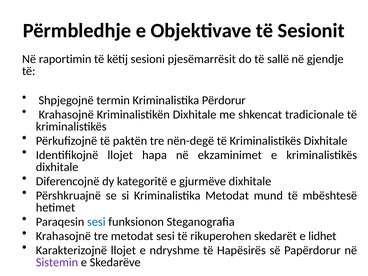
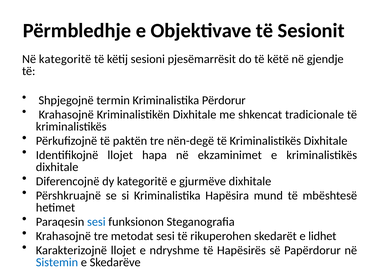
Në raportimin: raportimin -> kategoritë
sallë: sallë -> këtë
Kriminalistika Metodat: Metodat -> Hapësira
Sistemin colour: purple -> blue
